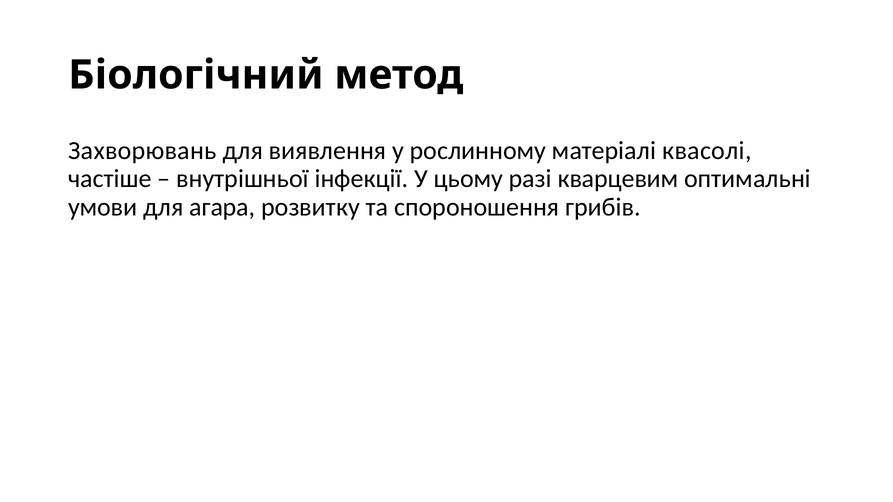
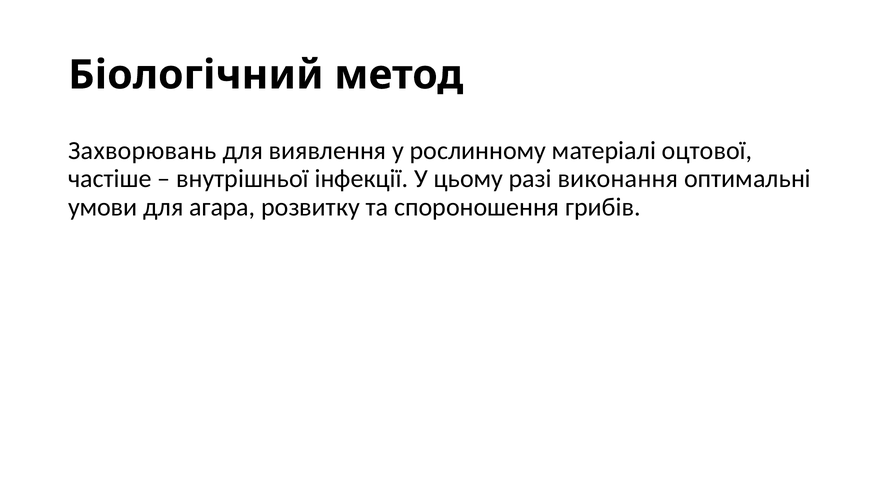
квасолі: квасолі -> оцтової
кварцевим: кварцевим -> виконання
